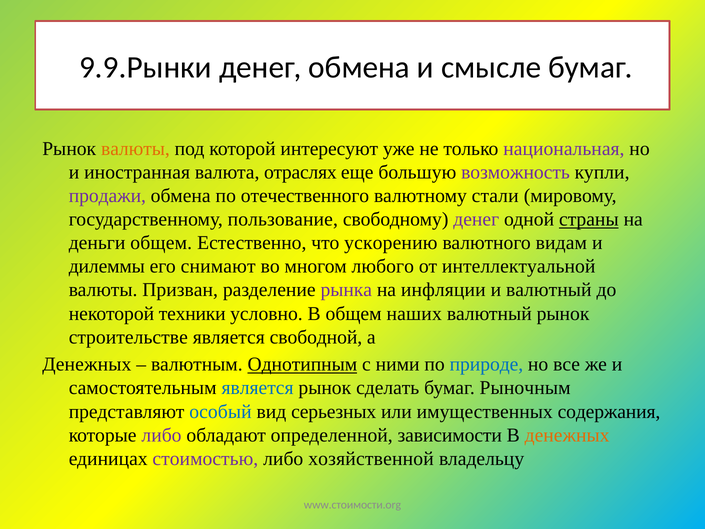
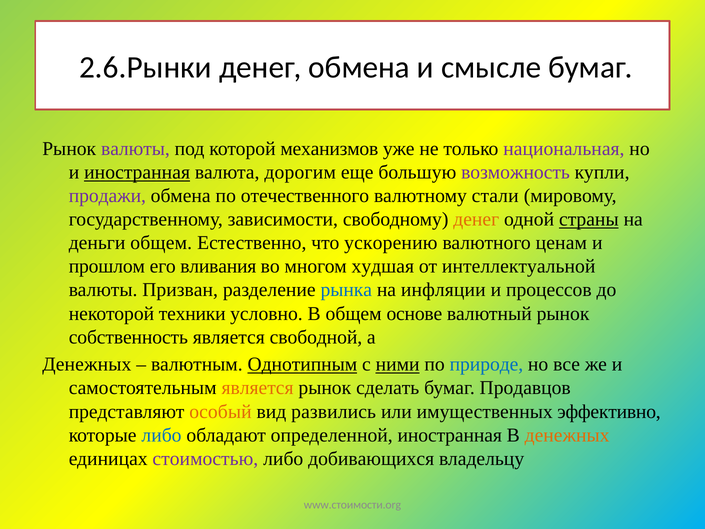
9.9.Рынки: 9.9.Рынки -> 2.6.Рынки
валюты at (135, 149) colour: orange -> purple
интересуют: интересуют -> механизмов
иностранная at (137, 172) underline: none -> present
отраслях: отраслях -> дорогим
пользование: пользование -> зависимости
денег at (476, 219) colour: purple -> orange
видам: видам -> ценам
дилеммы: дилеммы -> прошлом
снимают: снимают -> вливания
любого: любого -> худшая
рынка colour: purple -> blue
и валютный: валютный -> процессов
наших: наших -> основе
строительстве: строительстве -> собственность
ними underline: none -> present
является at (258, 388) colour: blue -> orange
Рыночным: Рыночным -> Продавцов
особый colour: blue -> orange
серьезных: серьезных -> развились
содержания: содержания -> эффективно
либо at (161, 435) colour: purple -> blue
определенной зависимости: зависимости -> иностранная
хозяйственной: хозяйственной -> добивающихся
